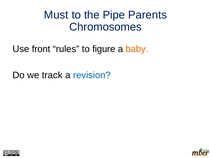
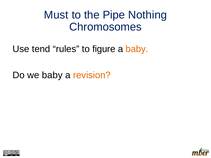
Parents: Parents -> Nothing
front: front -> tend
we track: track -> baby
revision colour: blue -> orange
